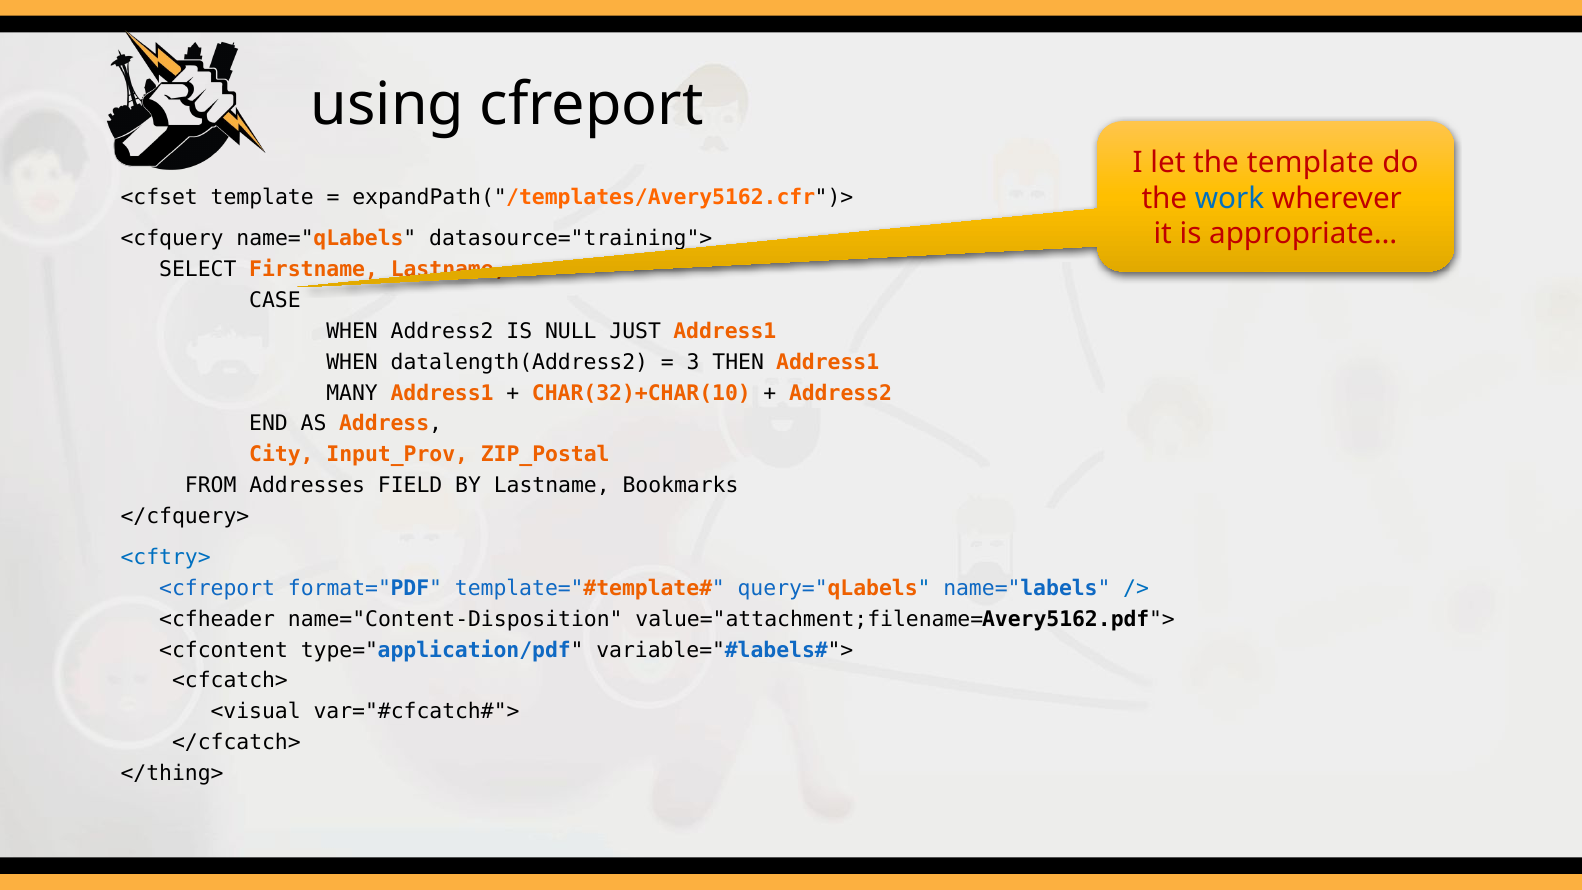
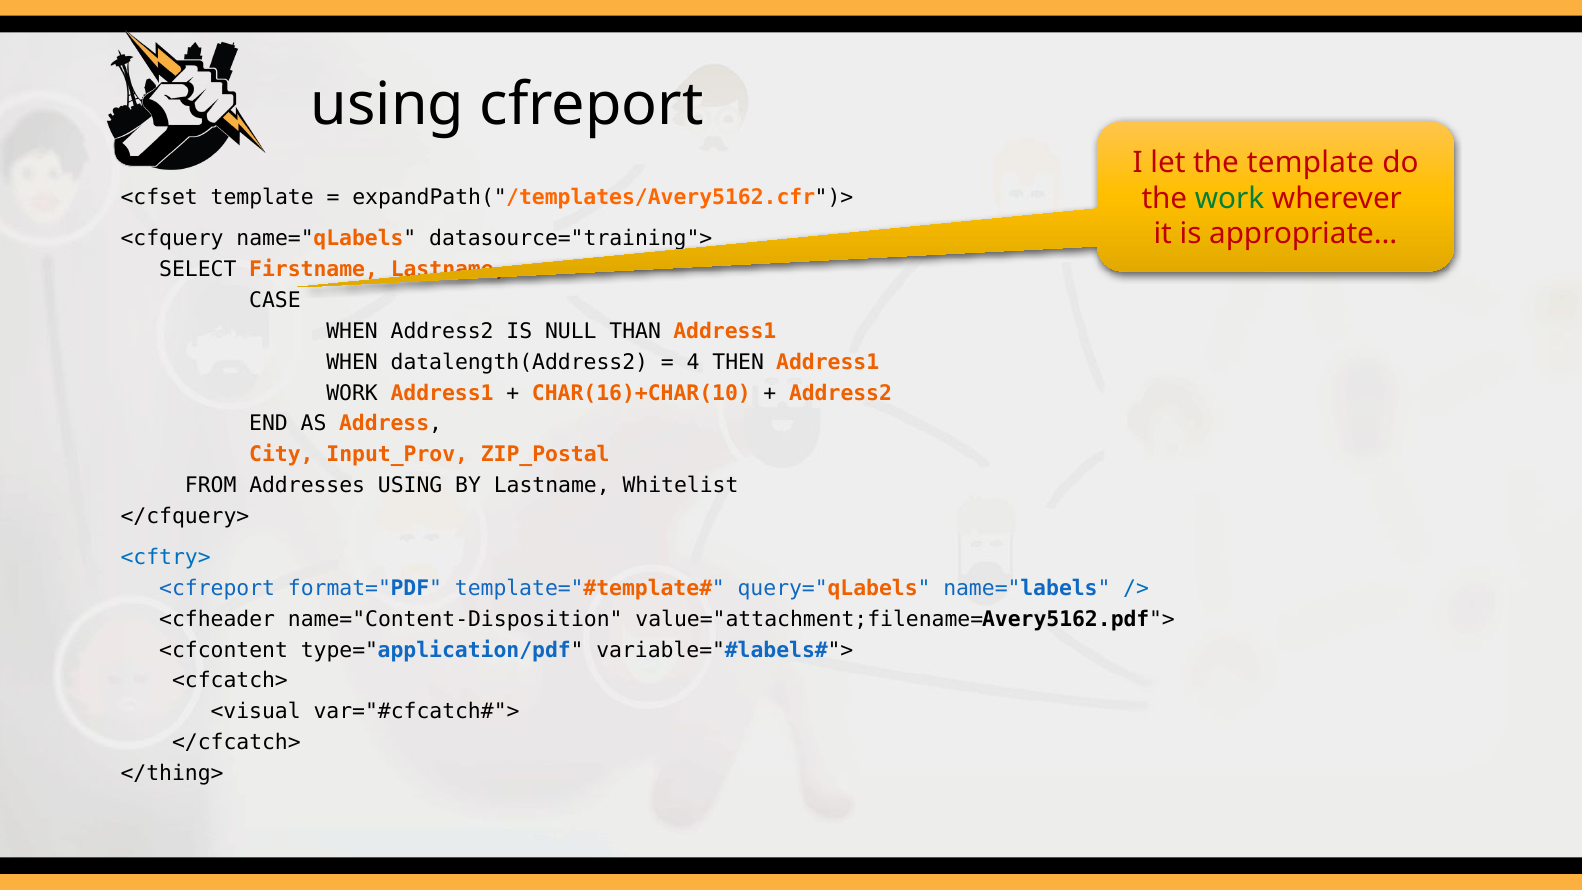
work at (1230, 198) colour: blue -> green
JUST: JUST -> THAN
3: 3 -> 4
MANY at (352, 393): MANY -> WORK
CHAR(32)+CHAR(10: CHAR(32)+CHAR(10 -> CHAR(16)+CHAR(10
Addresses FIELD: FIELD -> USING
Bookmarks: Bookmarks -> Whitelist
